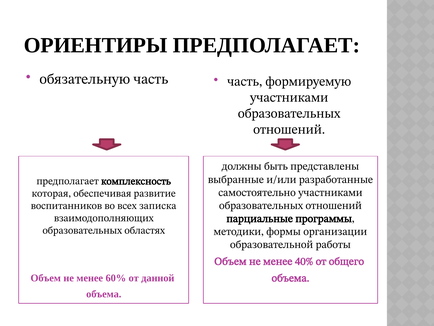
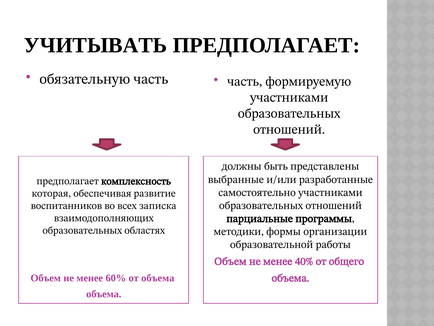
ОРИЕНТИРЫ: ОРИЕНТИРЫ -> УЧИТЫВАТЬ
от данной: данной -> объема
